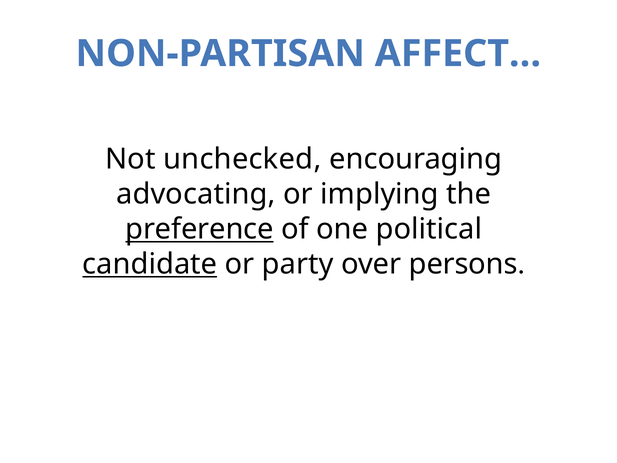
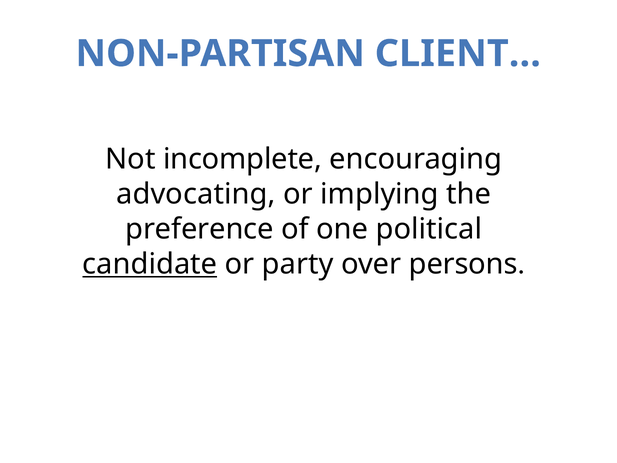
AFFECT…: AFFECT… -> CLIENT…
unchecked: unchecked -> incomplete
preference underline: present -> none
